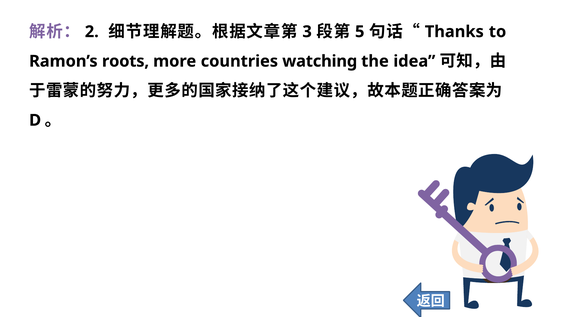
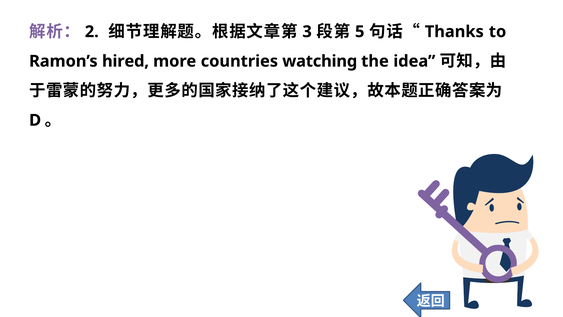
roots: roots -> hired
